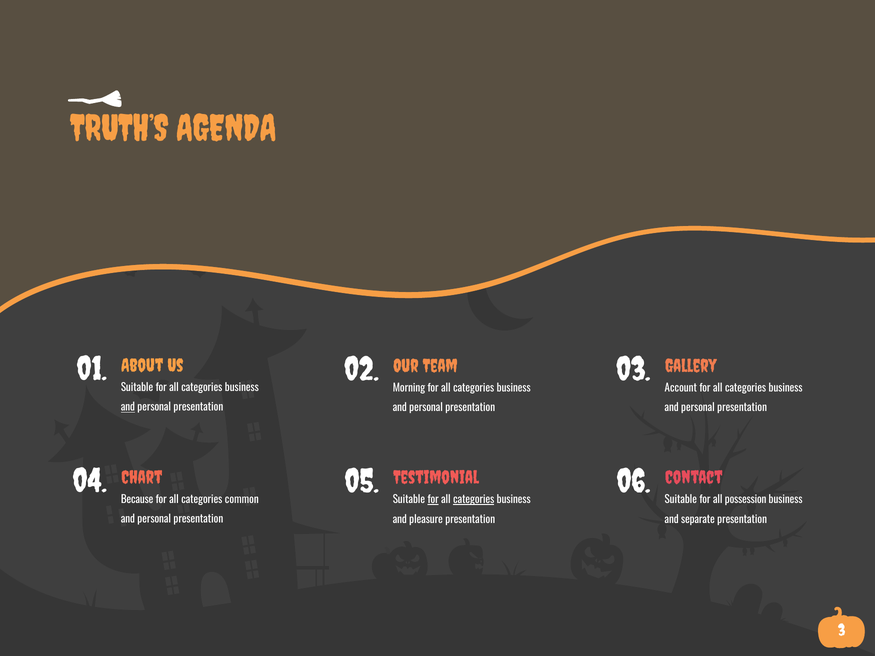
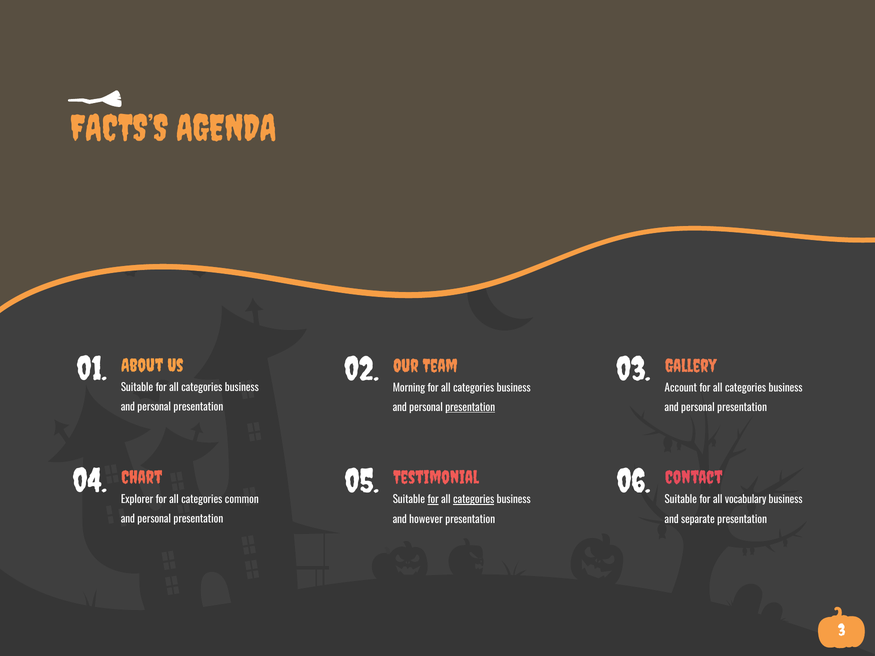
TRUTH’S: TRUTH’S -> FACTS’S
and at (128, 408) underline: present -> none
presentation at (470, 408) underline: none -> present
Because: Because -> Explorer
possession: possession -> vocabulary
pleasure: pleasure -> however
